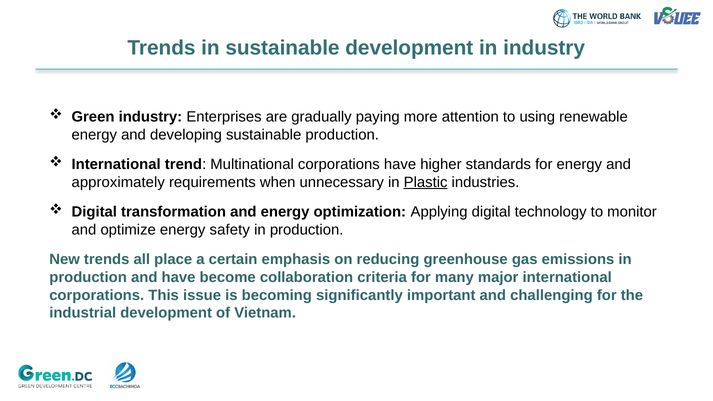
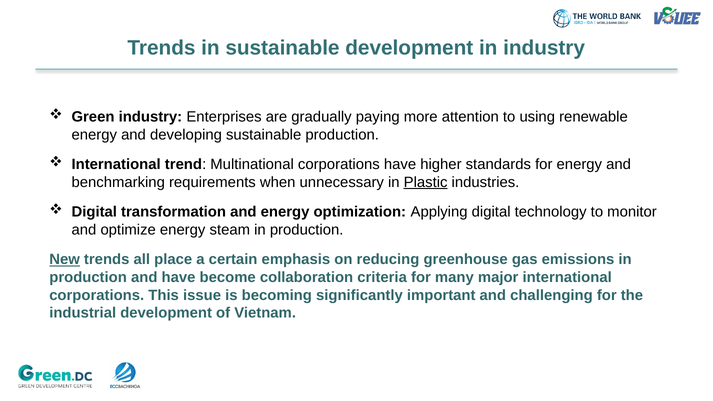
approximately: approximately -> benchmarking
safety: safety -> steam
New underline: none -> present
